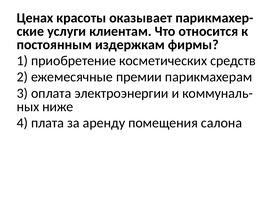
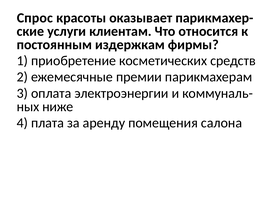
Ценах: Ценах -> Спрос
